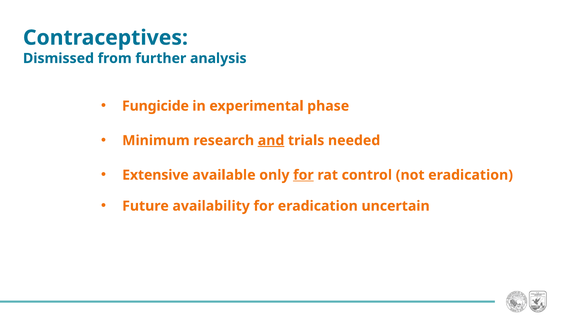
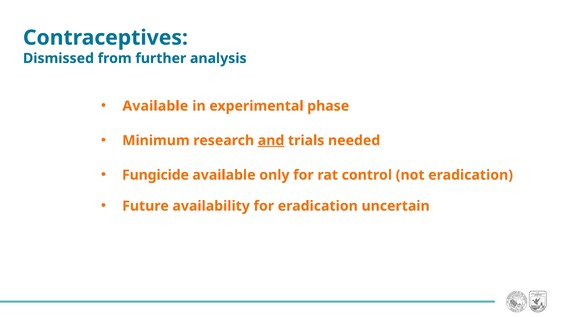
Fungicide at (155, 106): Fungicide -> Available
Extensive: Extensive -> Fungicide
for at (303, 175) underline: present -> none
